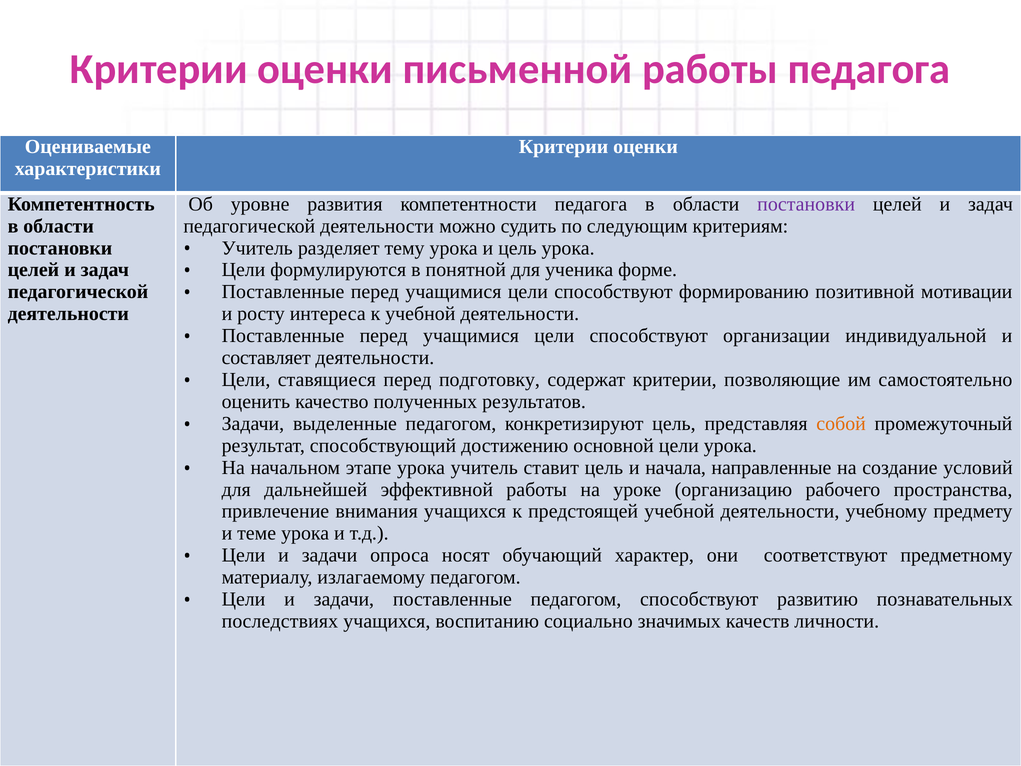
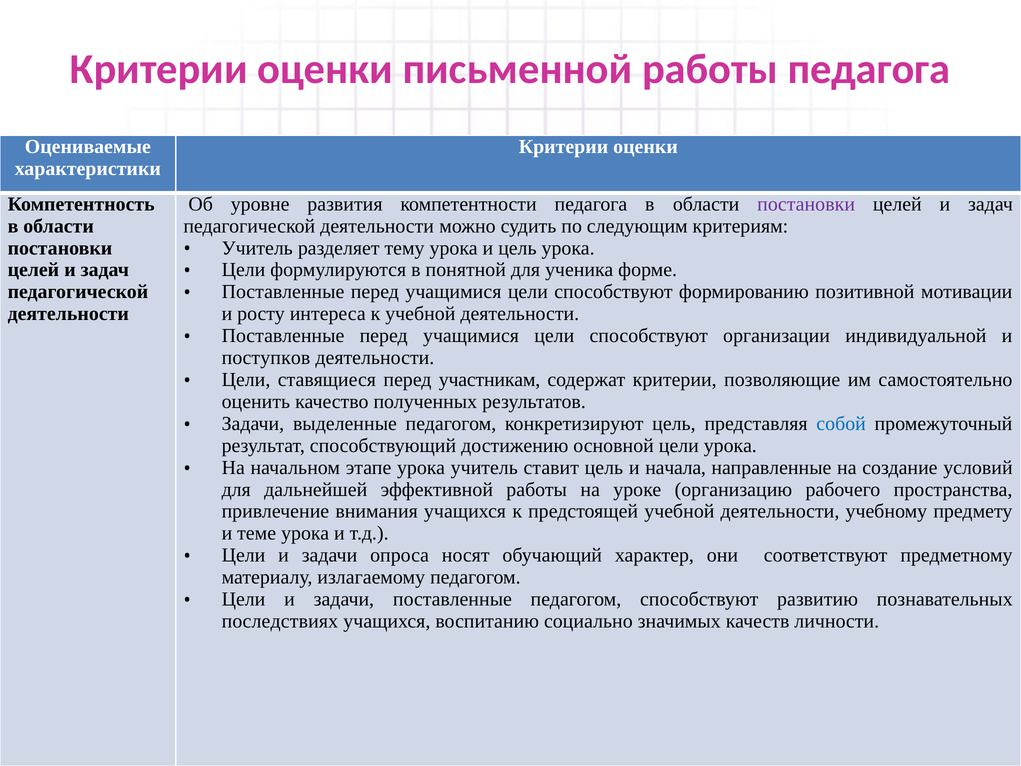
составляет: составляет -> поступков
подготовку: подготовку -> участникам
собой colour: orange -> blue
